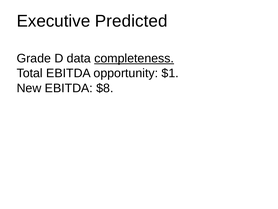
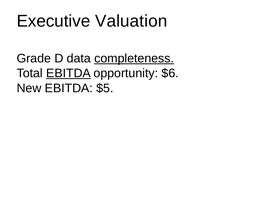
Predicted: Predicted -> Valuation
EBITDA at (68, 73) underline: none -> present
$1: $1 -> $6
$8: $8 -> $5
